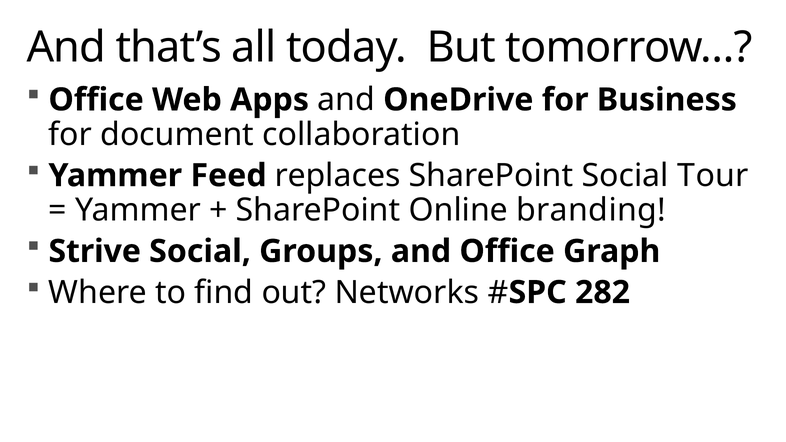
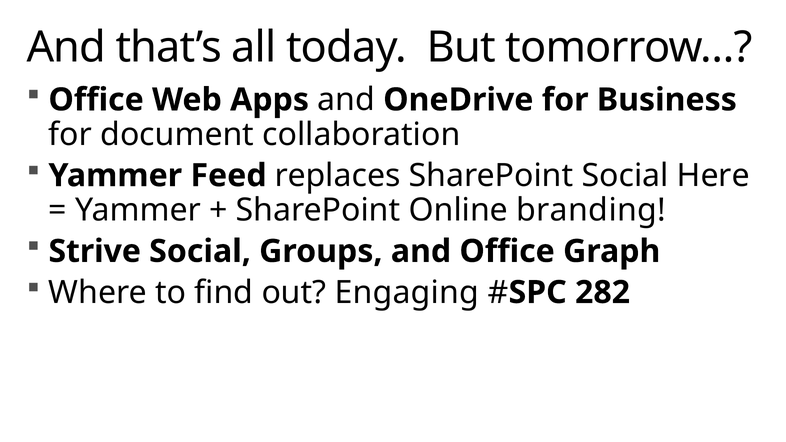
Tour: Tour -> Here
Networks: Networks -> Engaging
